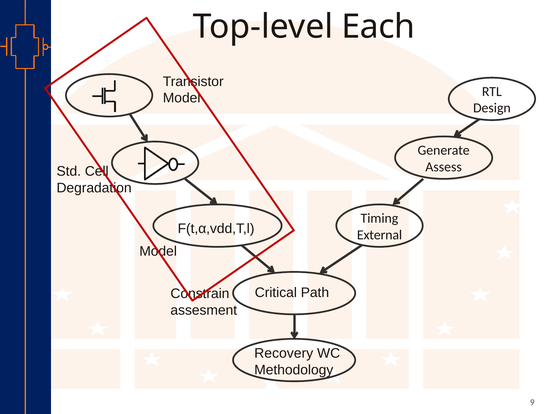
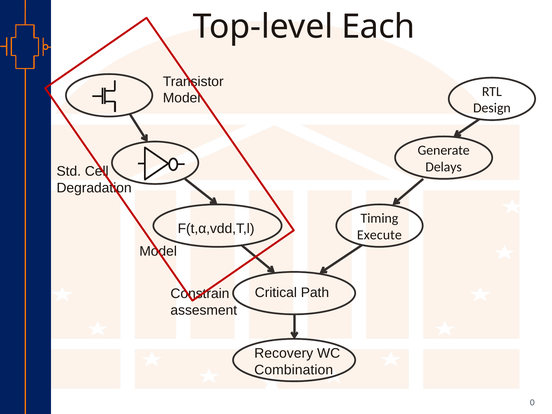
Assess: Assess -> Delays
External: External -> Execute
Methodology: Methodology -> Combination
9: 9 -> 0
